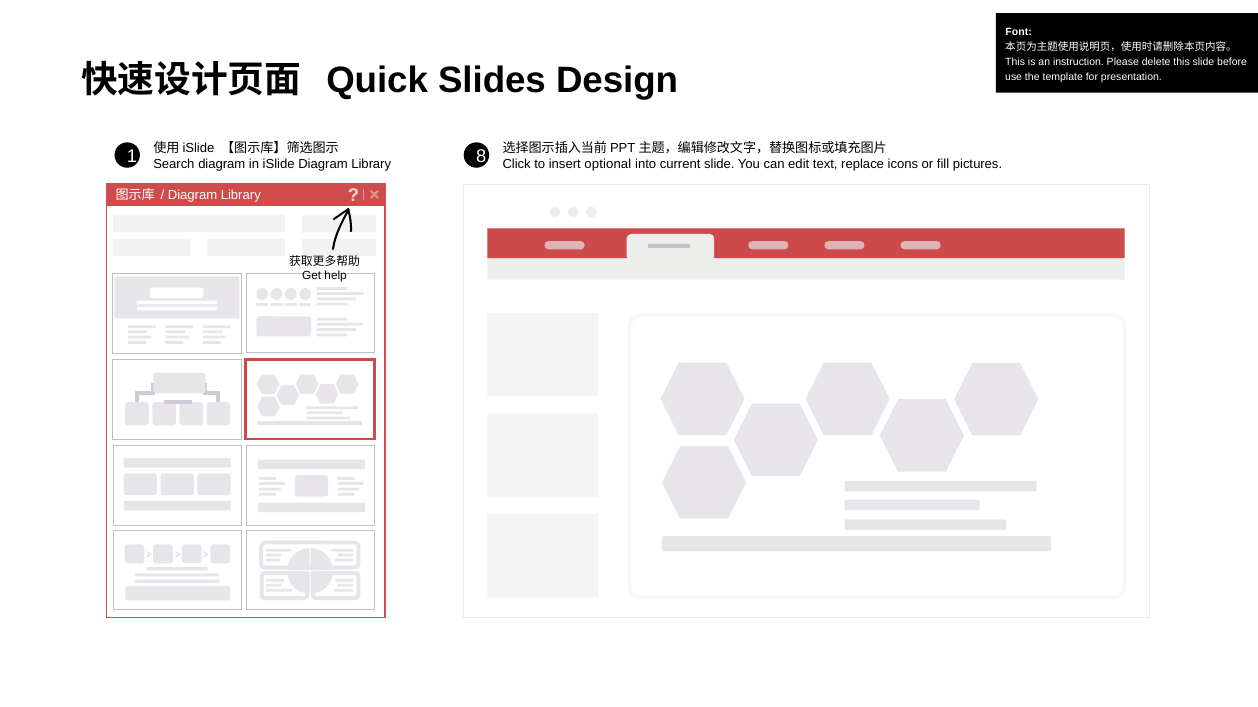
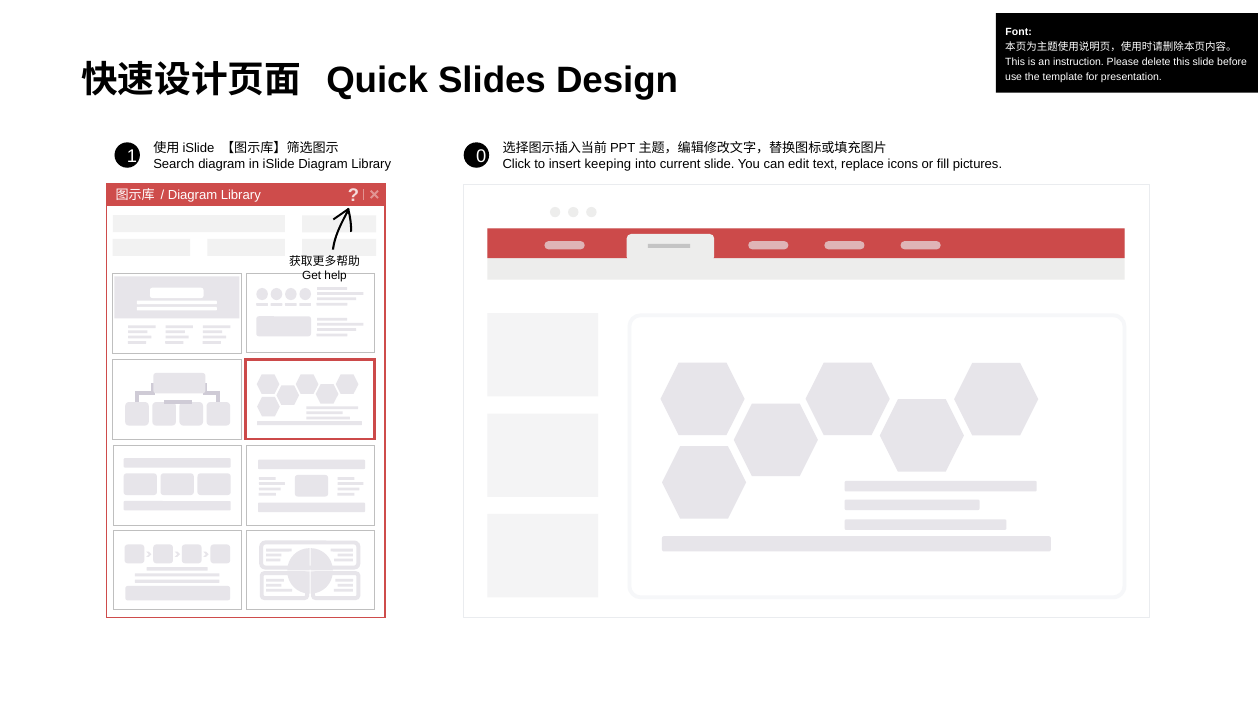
8: 8 -> 0
optional: optional -> keeping
